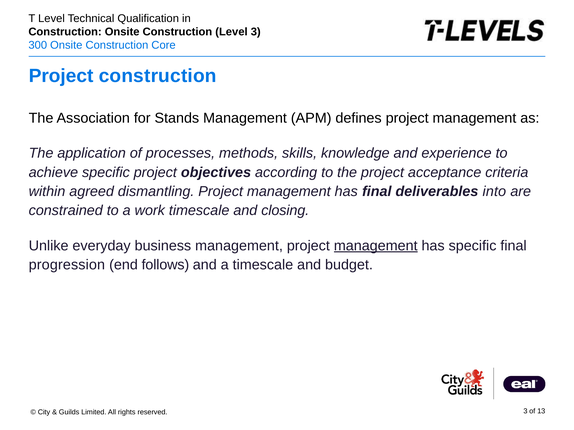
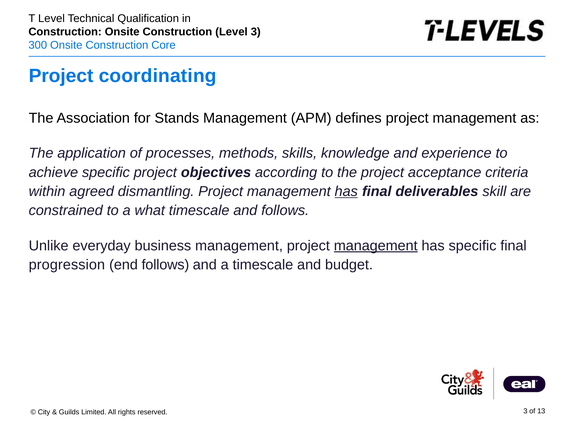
Project construction: construction -> coordinating
has at (346, 192) underline: none -> present
into: into -> skill
work: work -> what
and closing: closing -> follows
